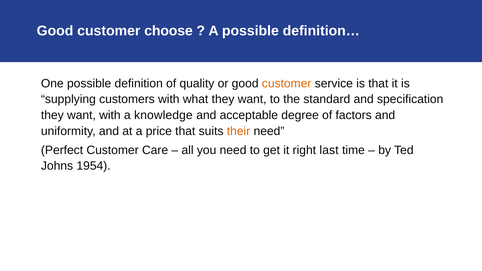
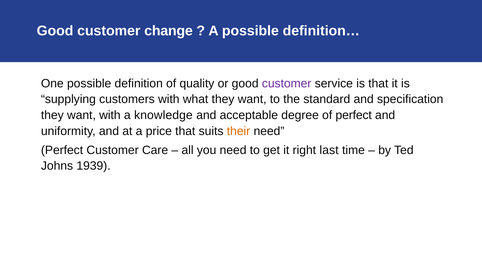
choose: choose -> change
customer at (287, 83) colour: orange -> purple
of factors: factors -> perfect
1954: 1954 -> 1939
